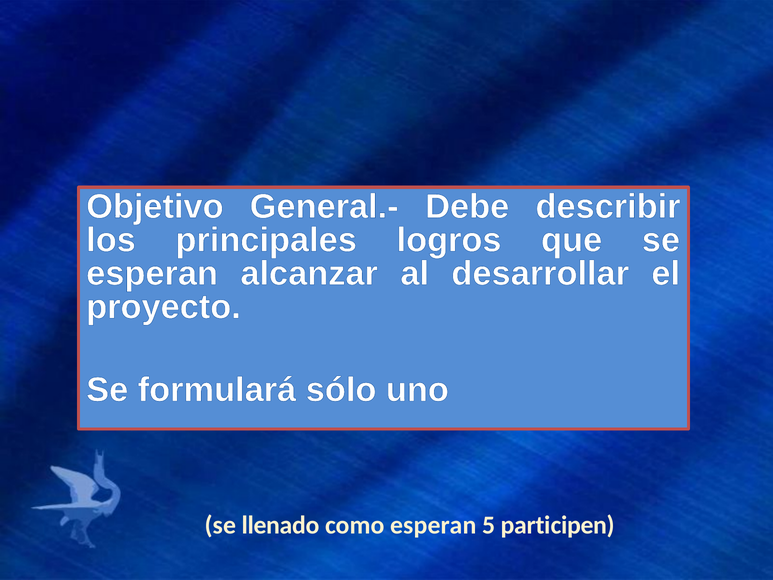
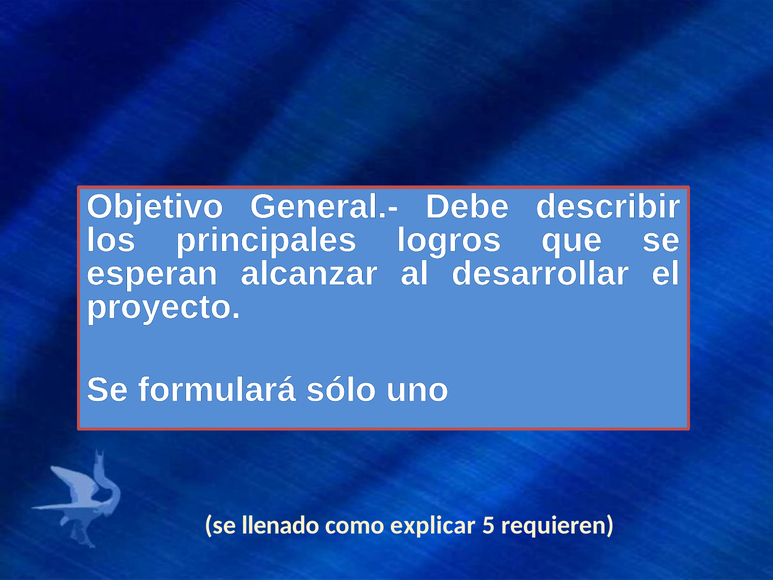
como esperan: esperan -> explicar
participen: participen -> requieren
